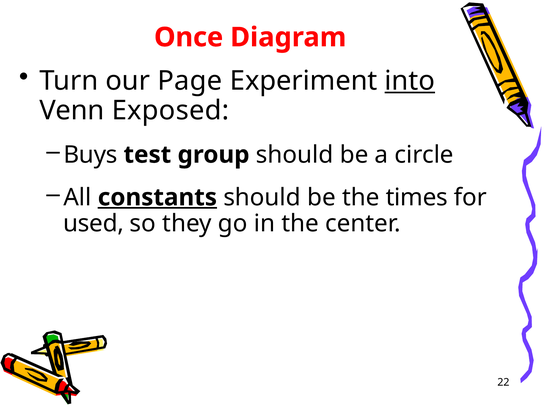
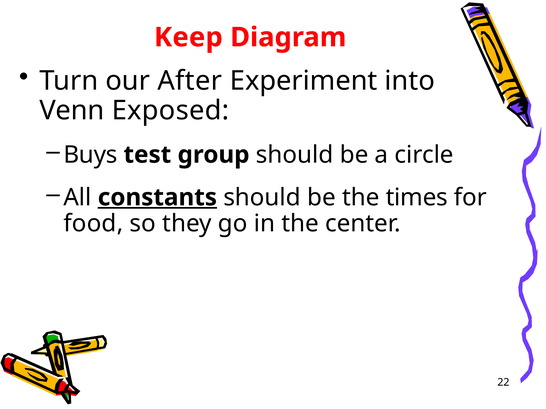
Once: Once -> Keep
Page: Page -> After
into underline: present -> none
used: used -> food
